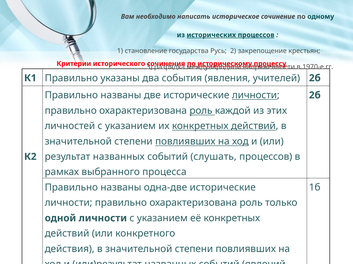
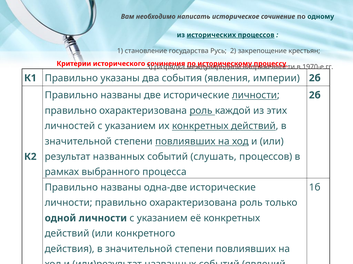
учителей: учителей -> империи
